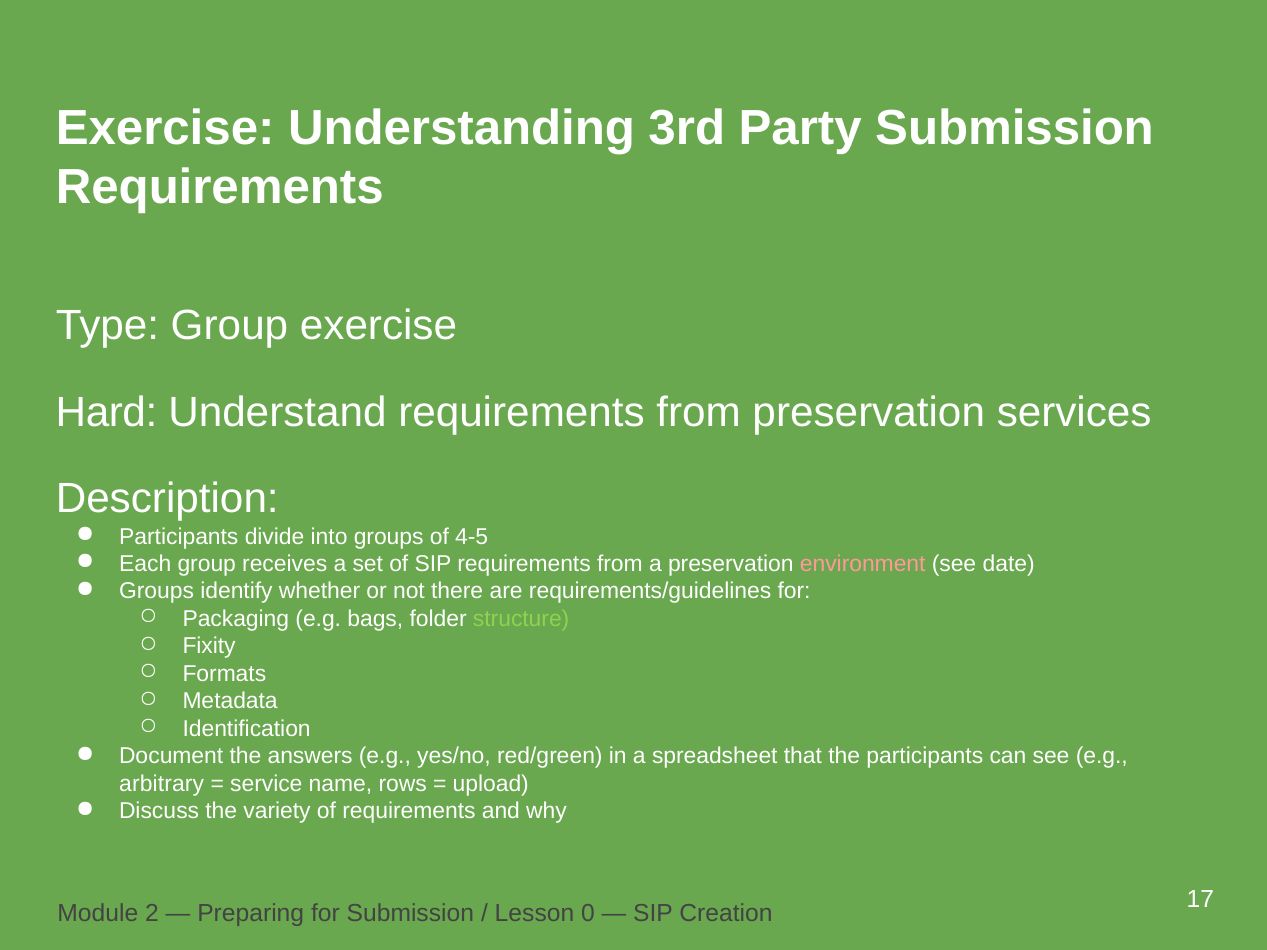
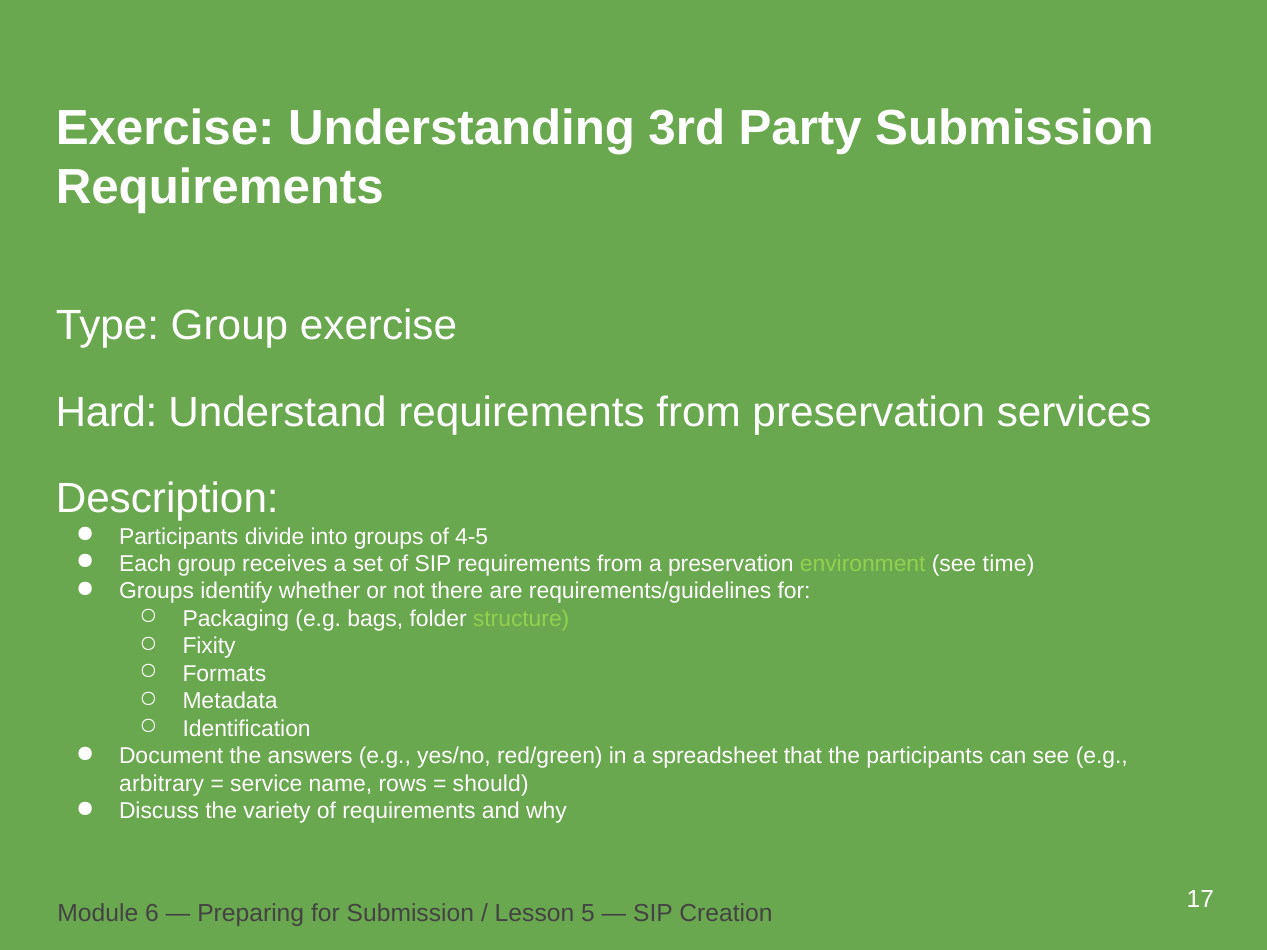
environment colour: pink -> light green
date: date -> time
upload: upload -> should
2: 2 -> 6
0: 0 -> 5
